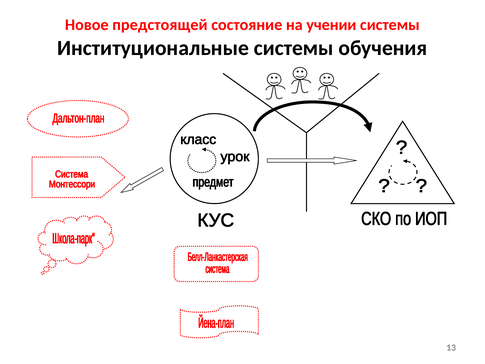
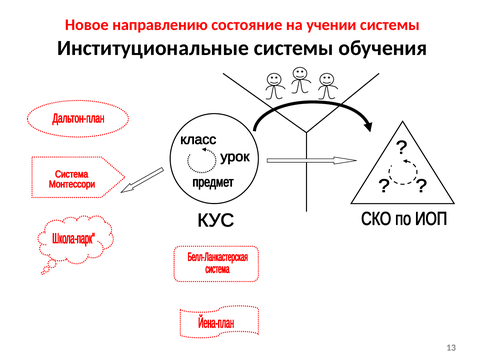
предстоящей: предстоящей -> направлению
